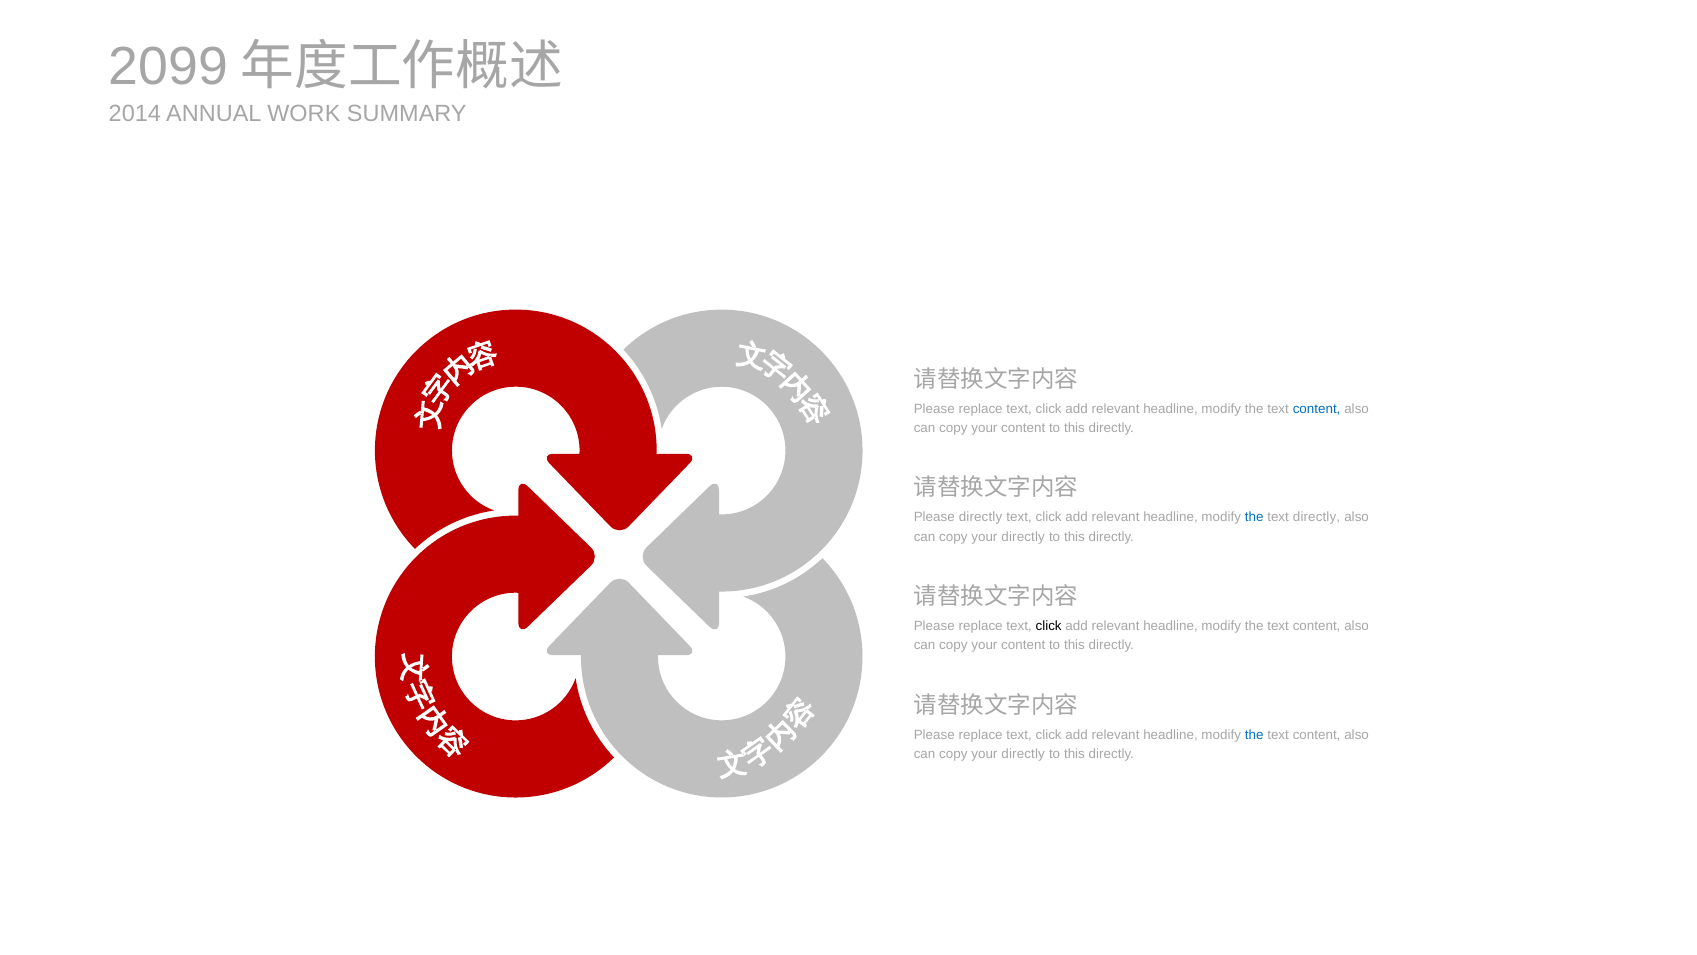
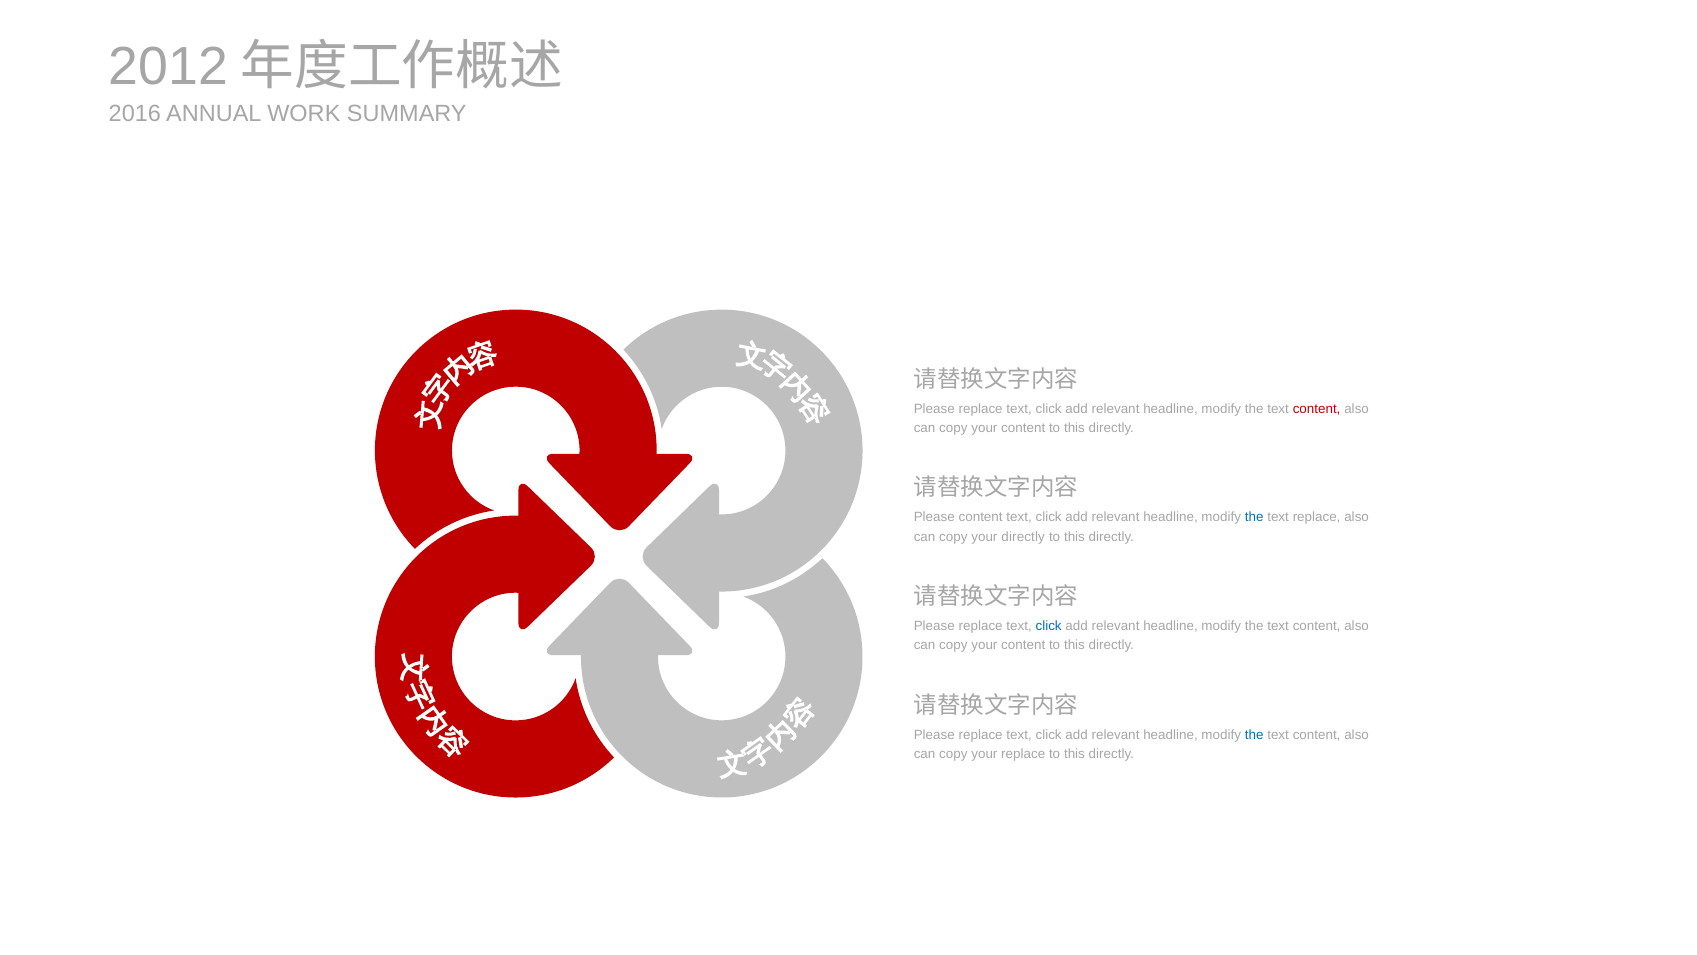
2099: 2099 -> 2012
2014: 2014 -> 2016
content at (1317, 408) colour: blue -> red
Please directly: directly -> content
text directly: directly -> replace
click at (1049, 626) colour: black -> blue
directly at (1023, 754): directly -> replace
